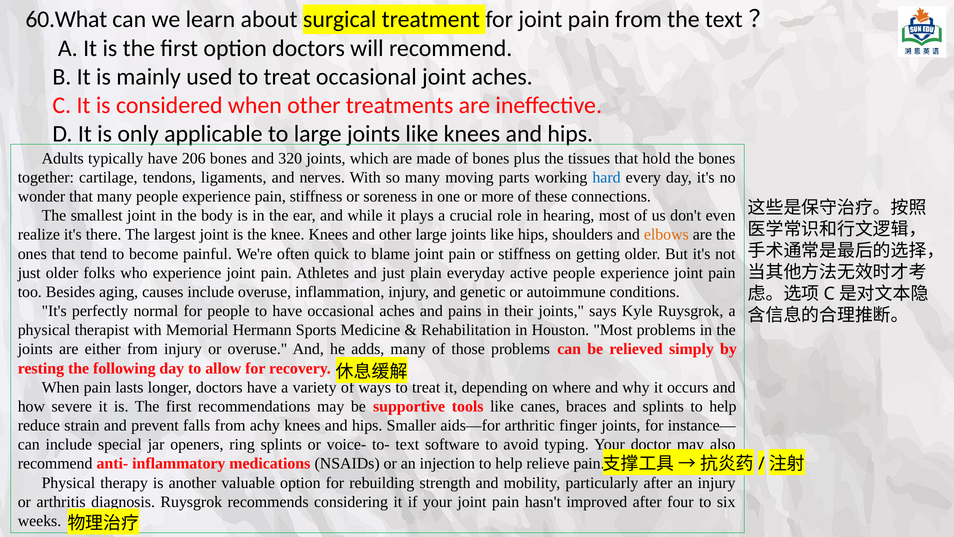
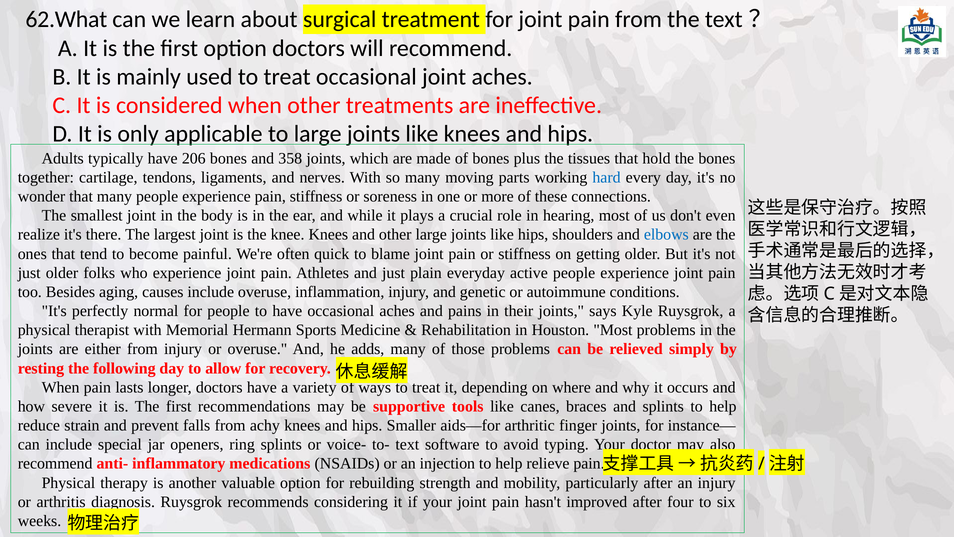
60.What: 60.What -> 62.What
320: 320 -> 358
elbows colour: orange -> blue
